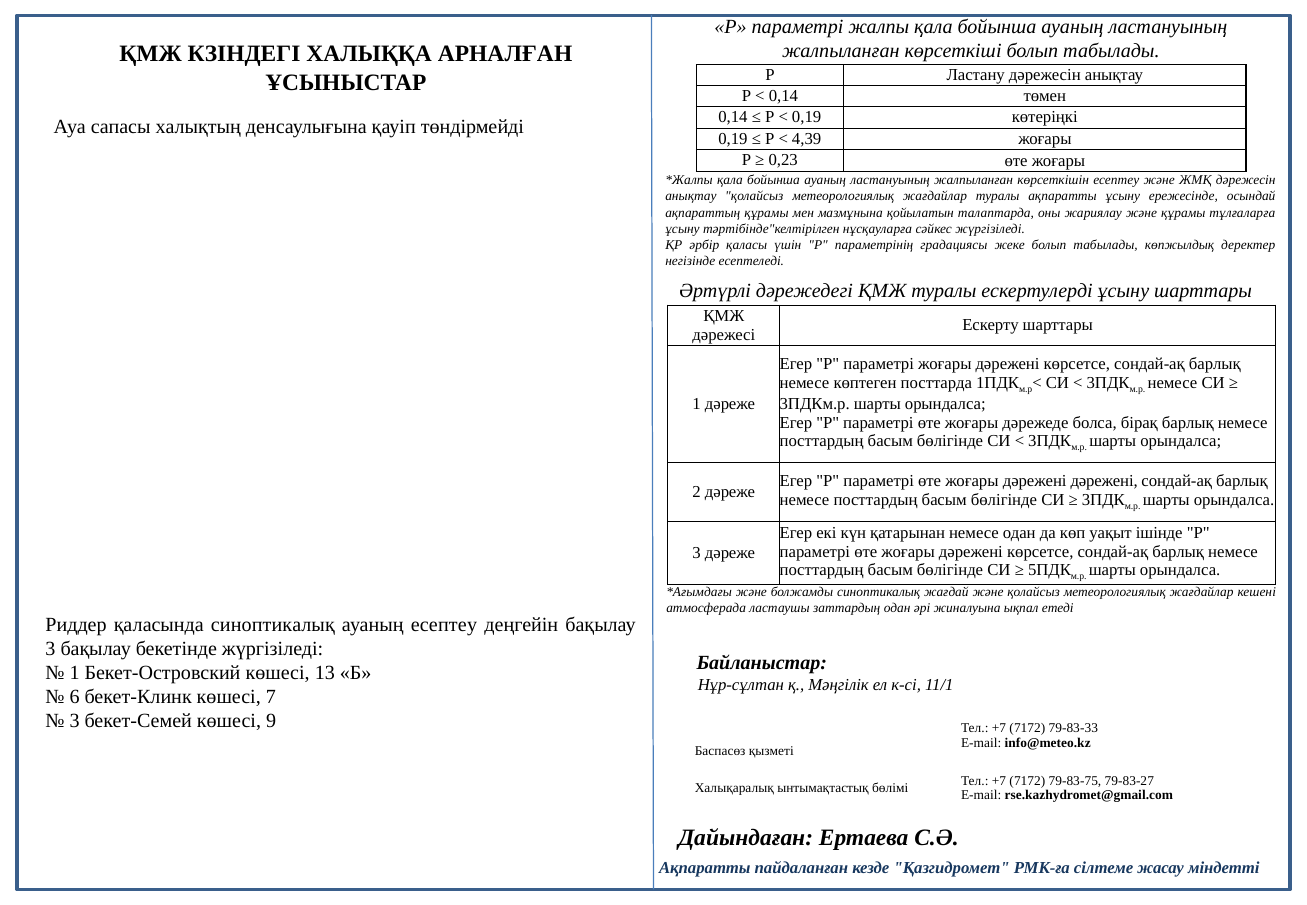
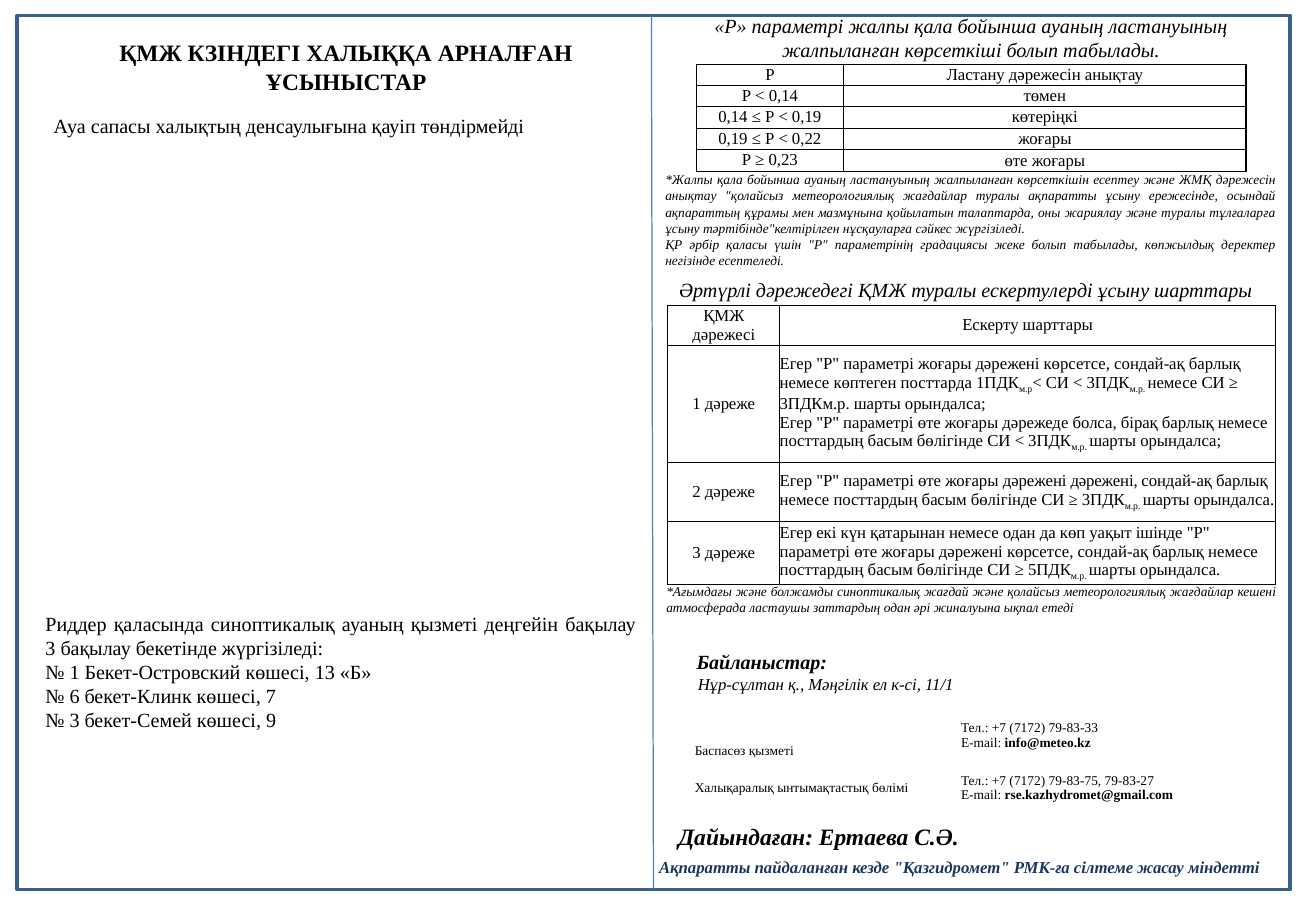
4,39: 4,39 -> 0,22
және құрамы: құрамы -> туралы
ауаның есептеу: есептеу -> қызметі
